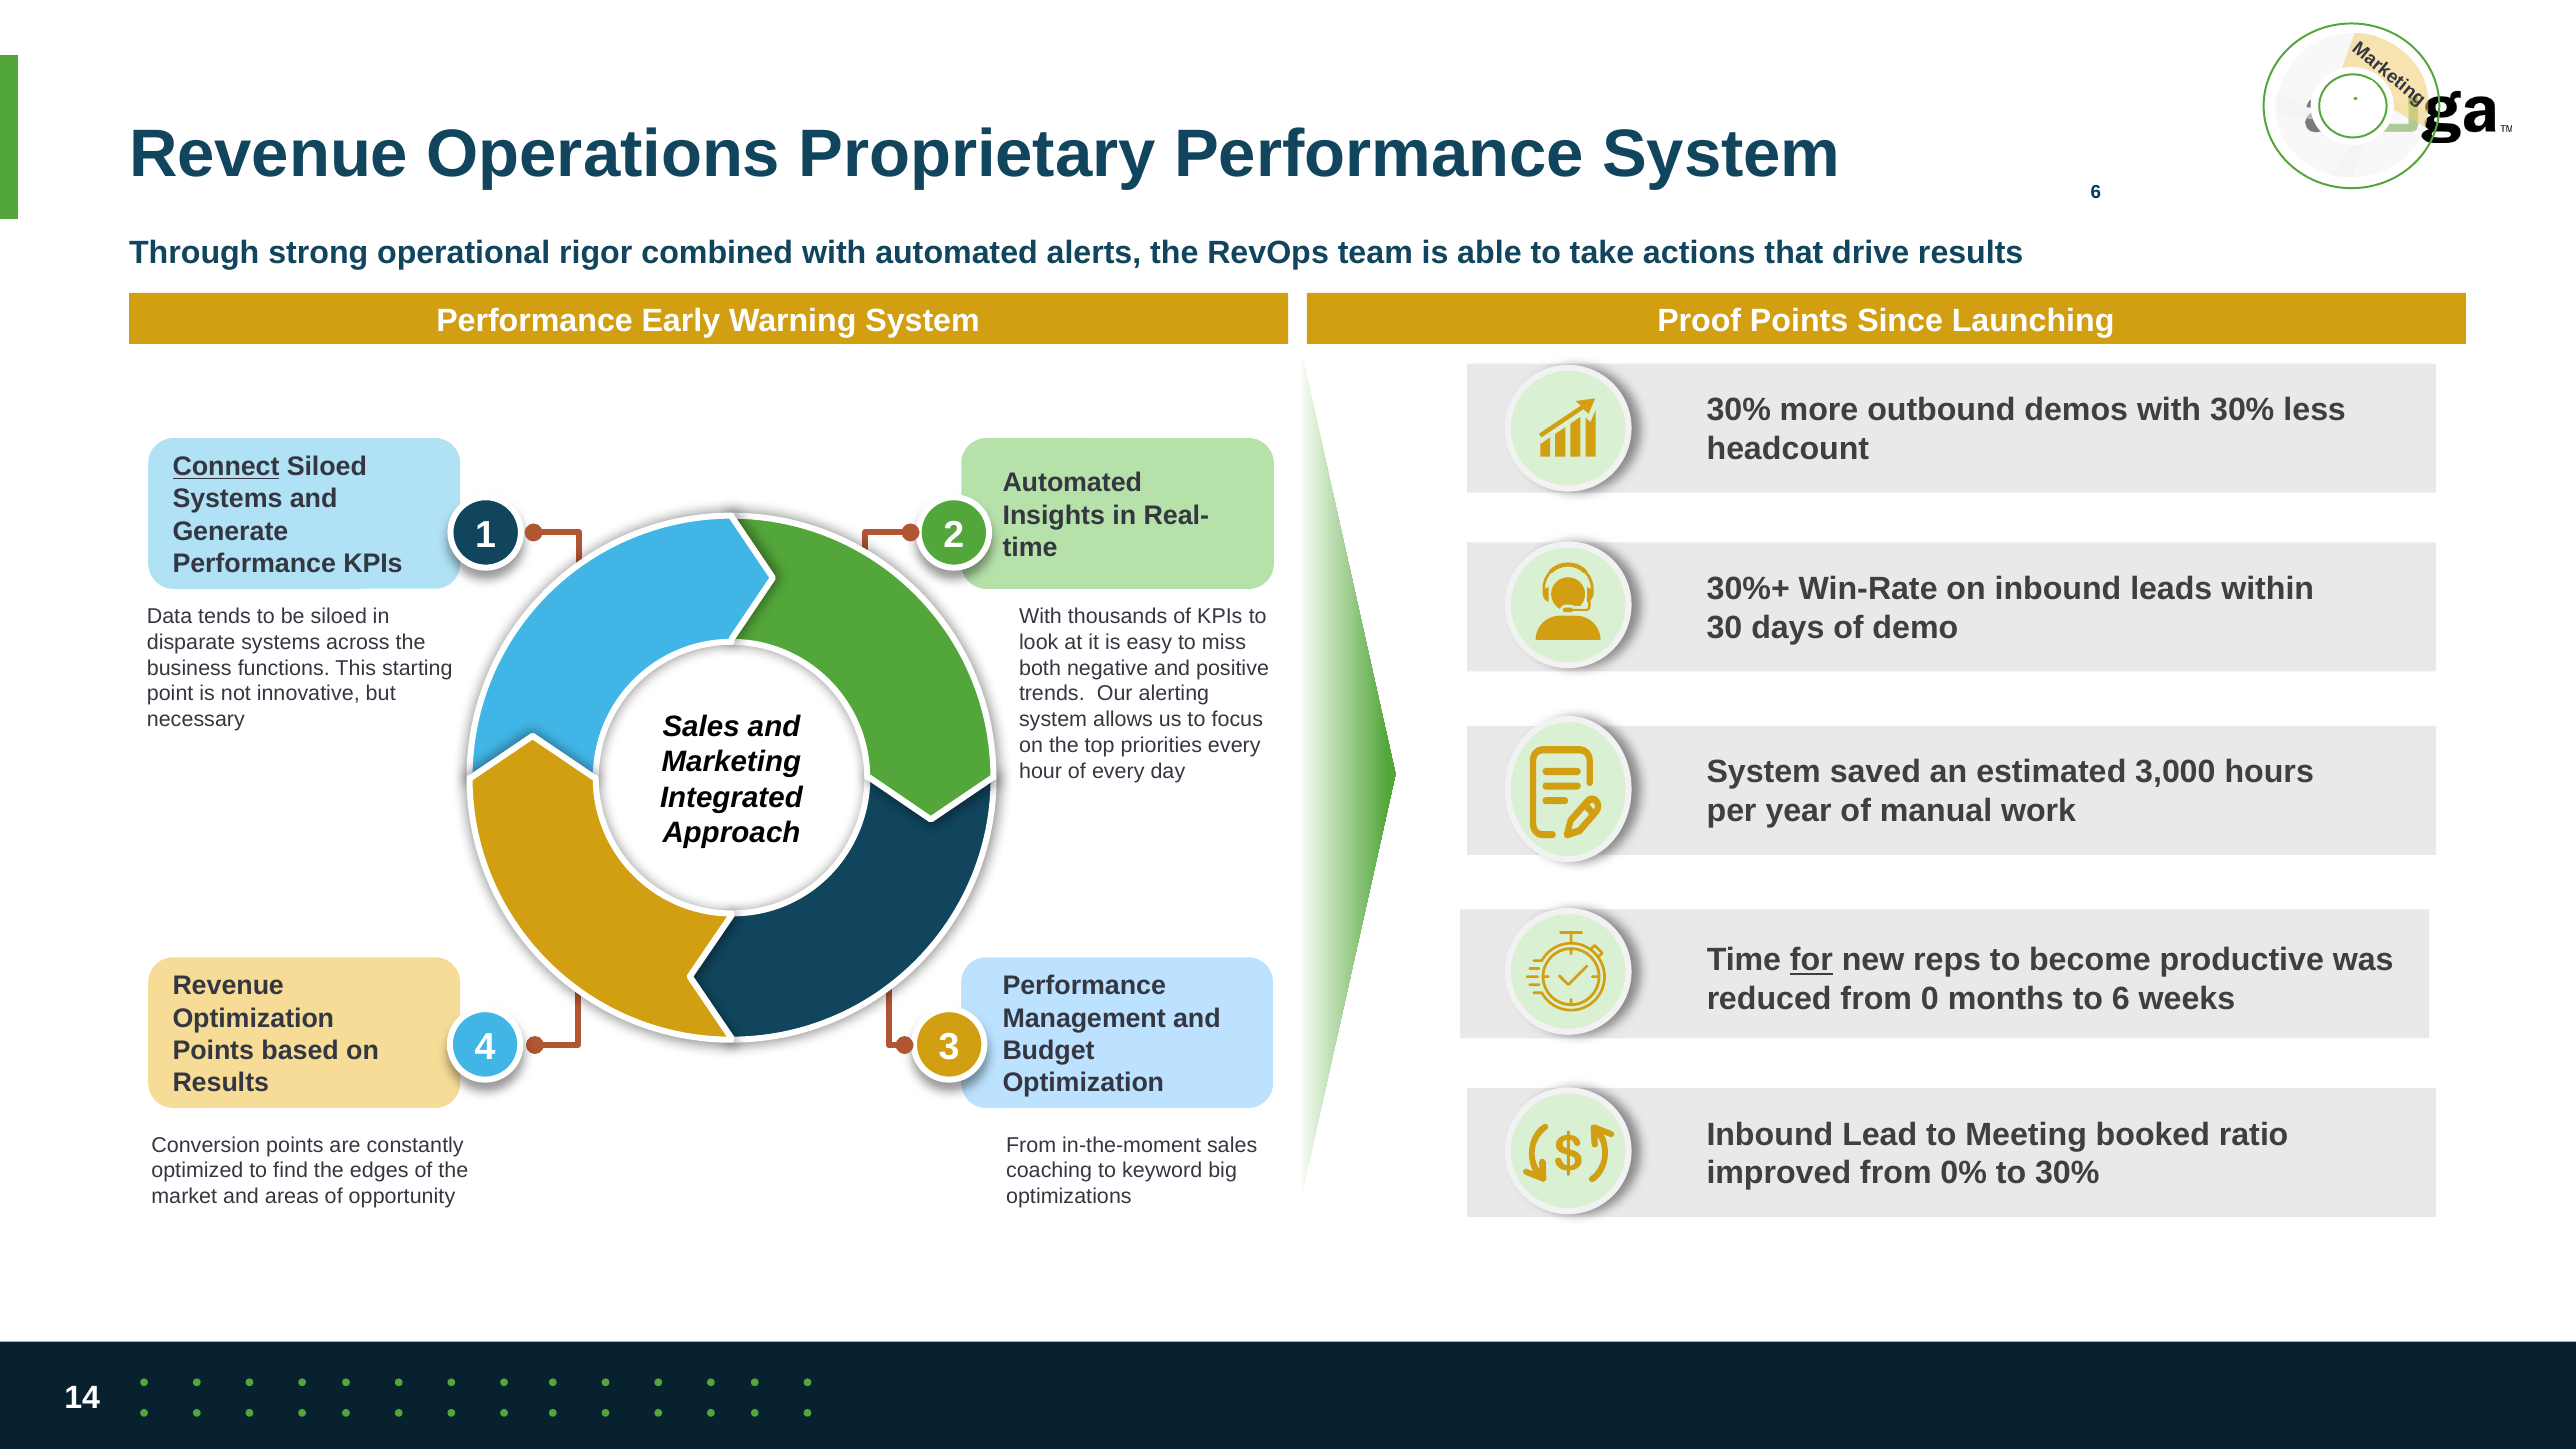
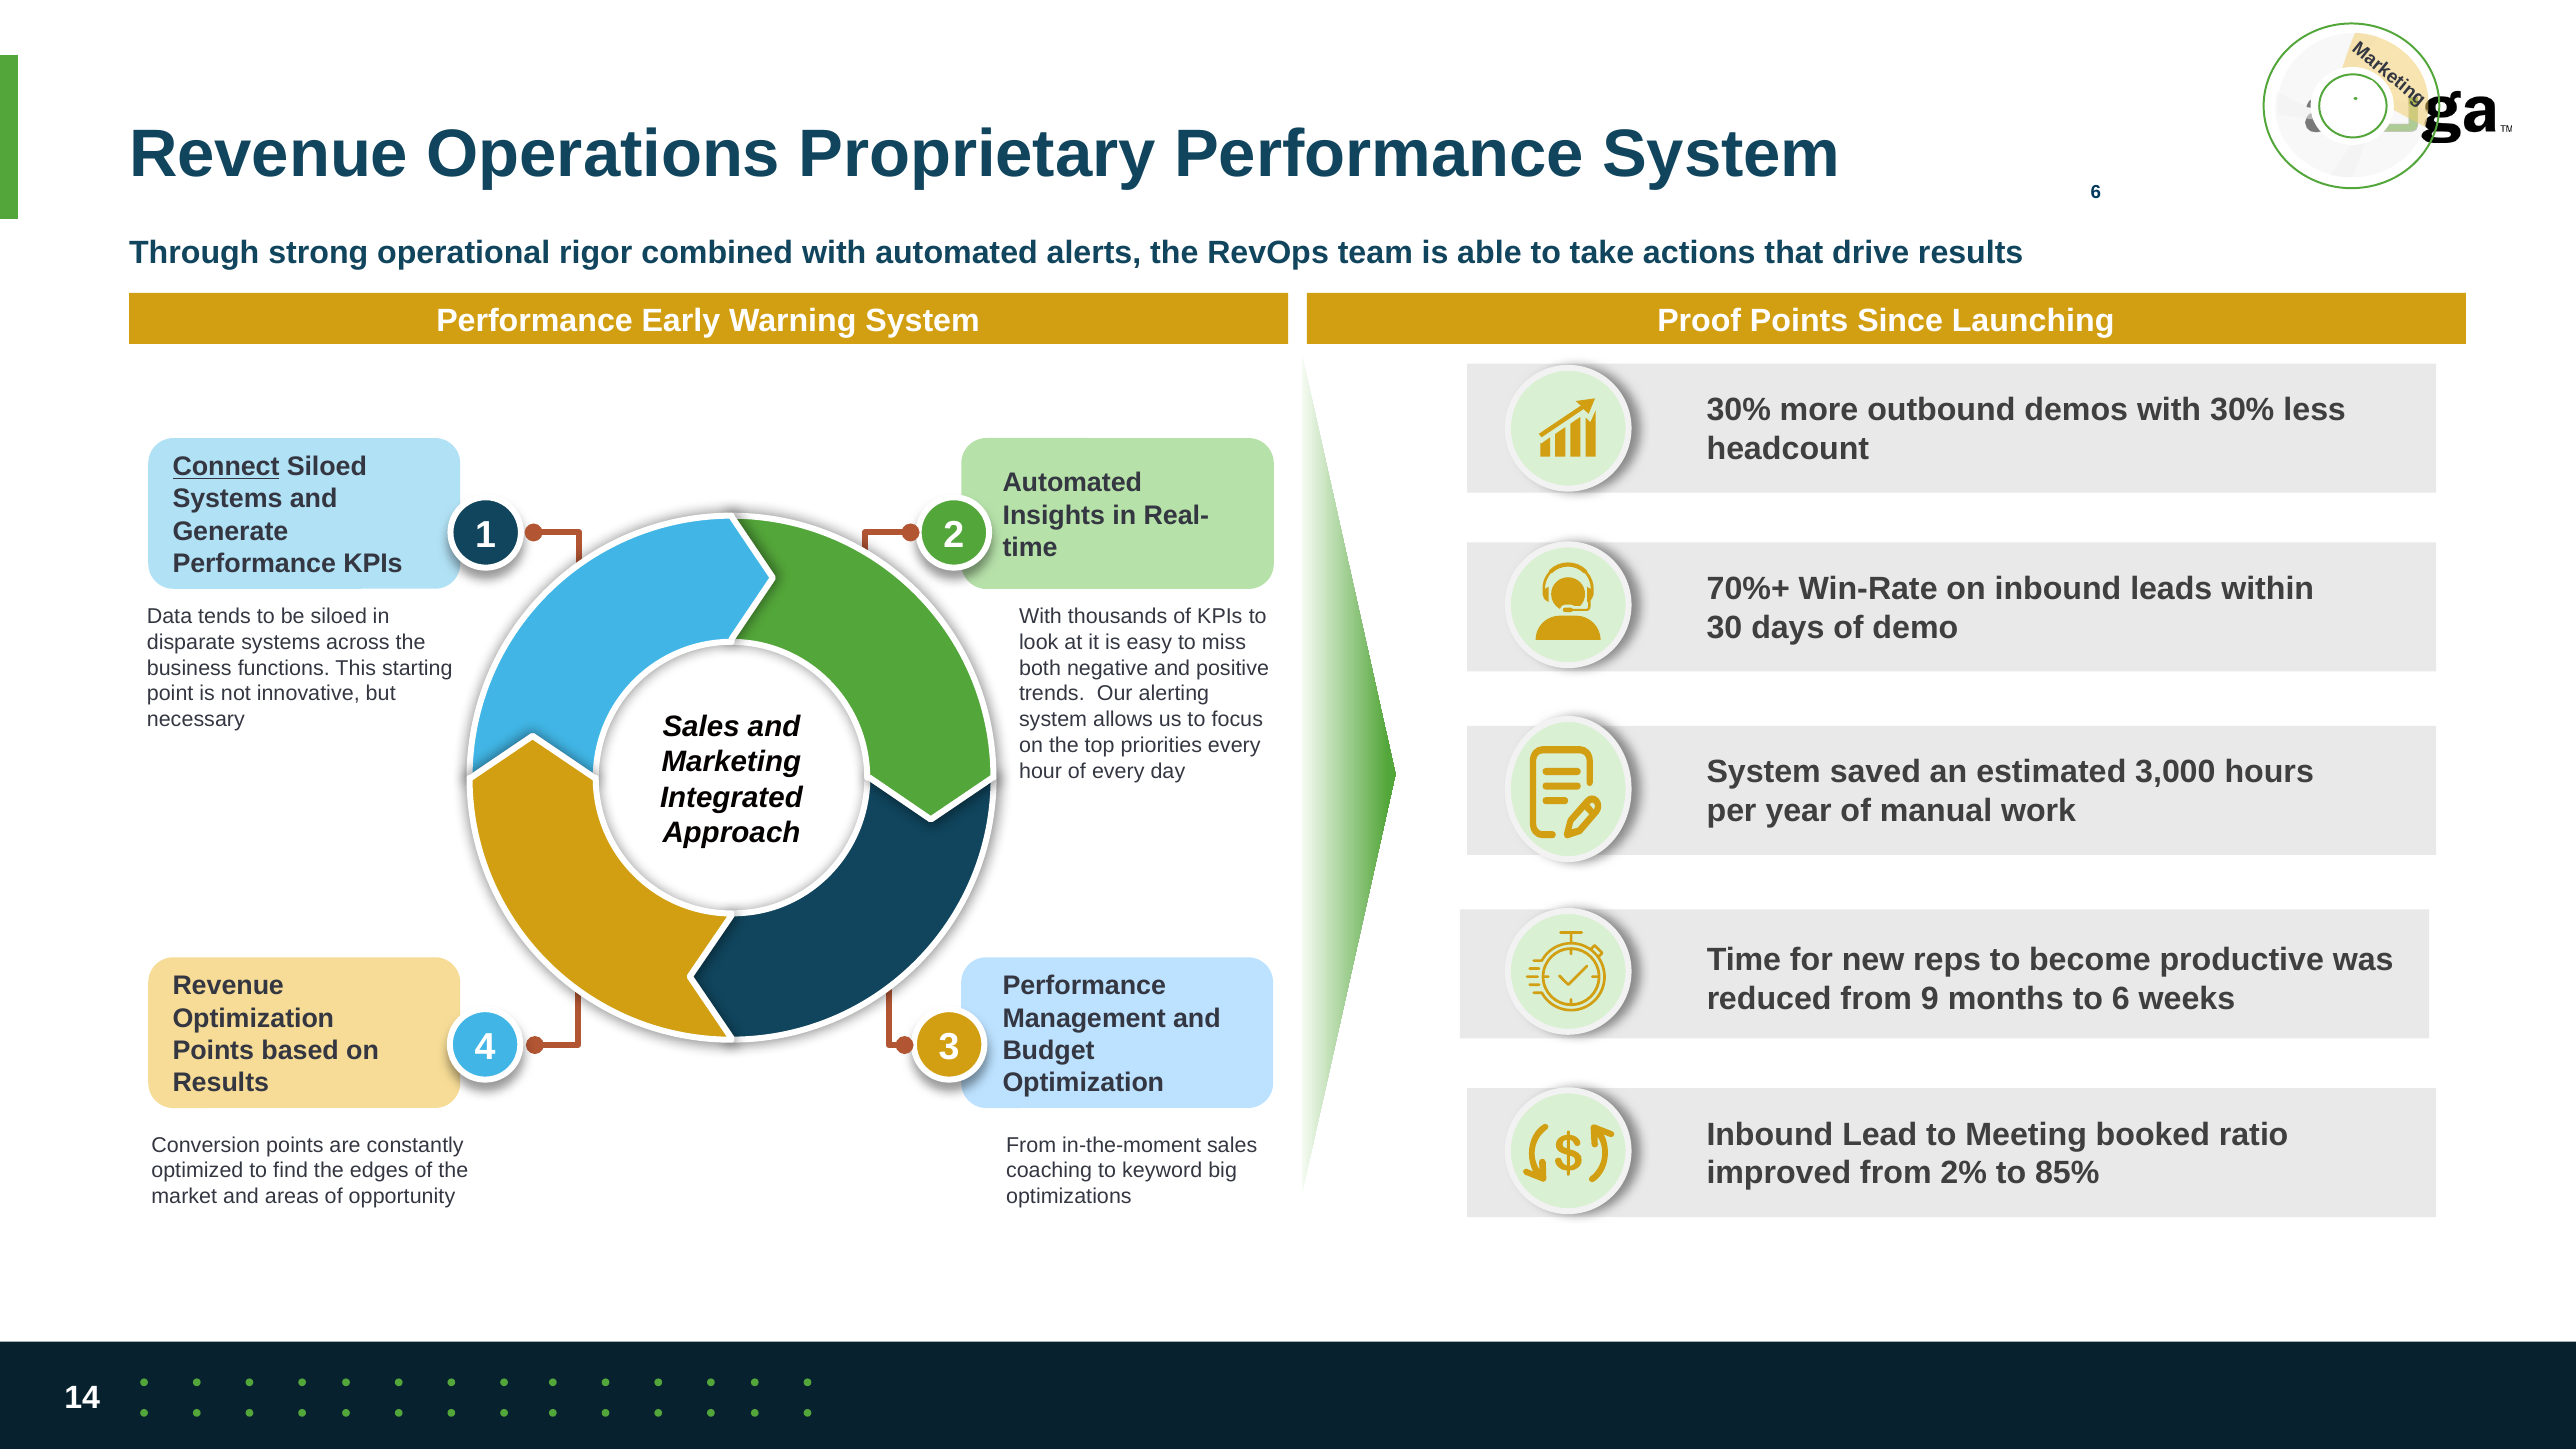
30%+: 30%+ -> 70%+
for underline: present -> none
0: 0 -> 9
0%: 0% -> 2%
to 30%: 30% -> 85%
